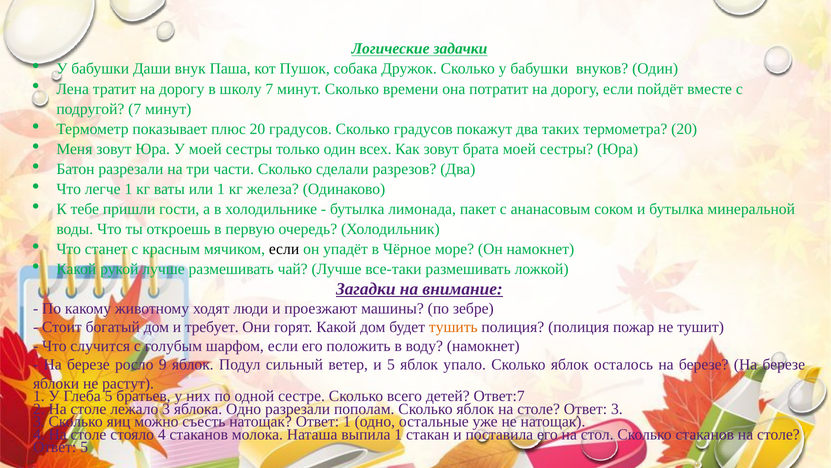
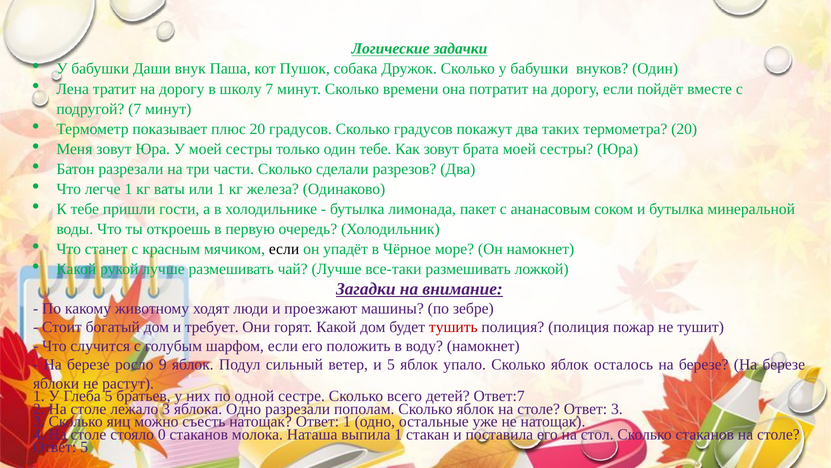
один всех: всех -> тебе
тушить colour: orange -> red
стояло 4: 4 -> 0
